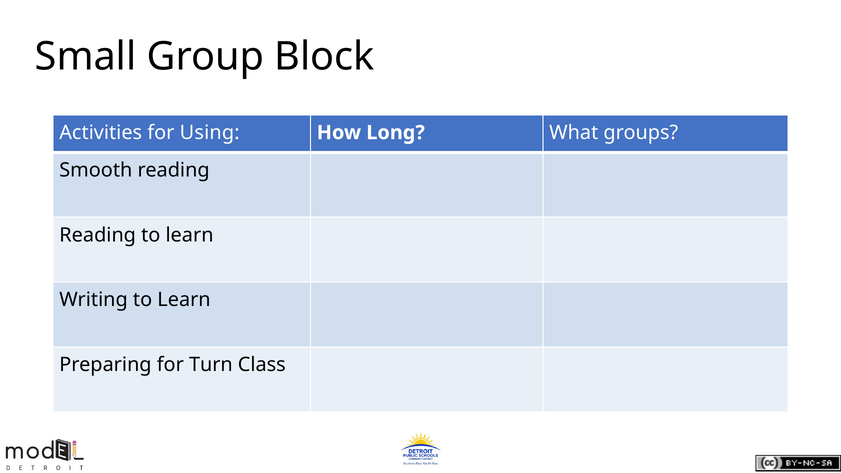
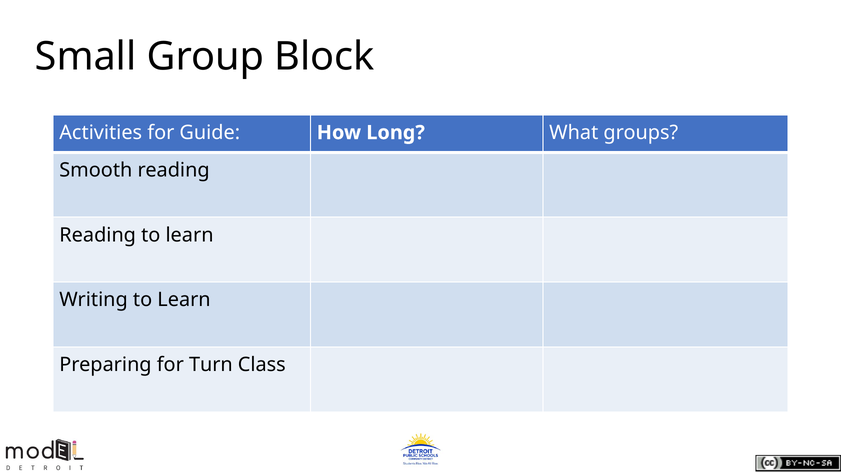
Using: Using -> Guide
